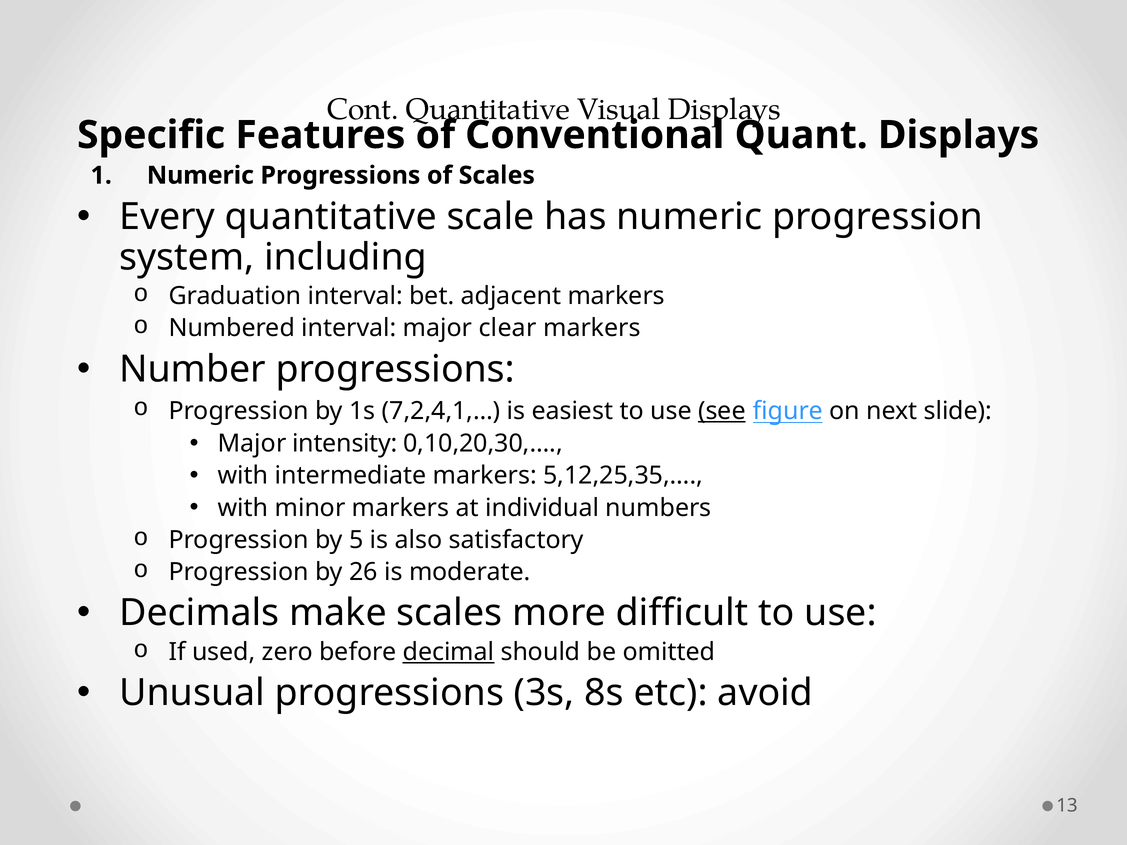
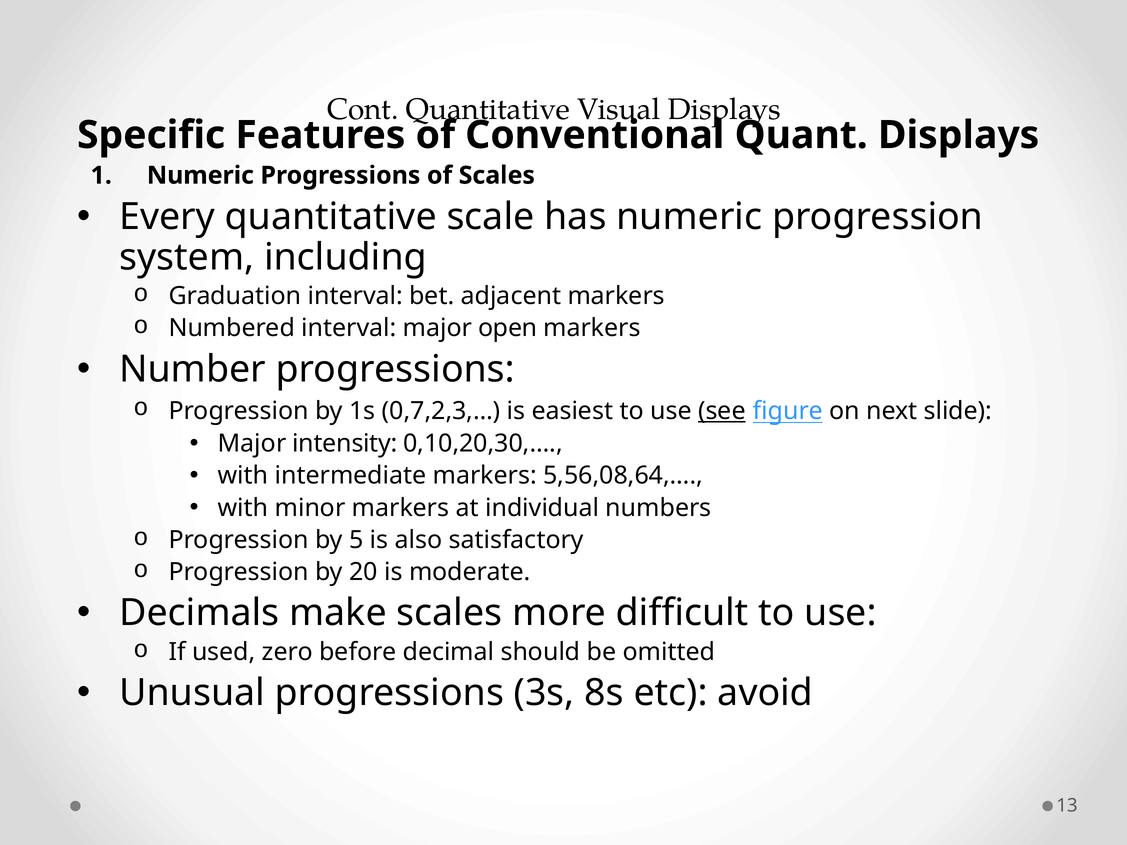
clear: clear -> open
7,2,4,1,…: 7,2,4,1,… -> 0,7,2,3,…
5,12,25,35,…: 5,12,25,35,… -> 5,56,08,64,…
26: 26 -> 20
decimal underline: present -> none
